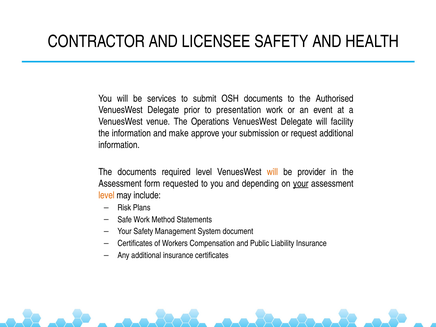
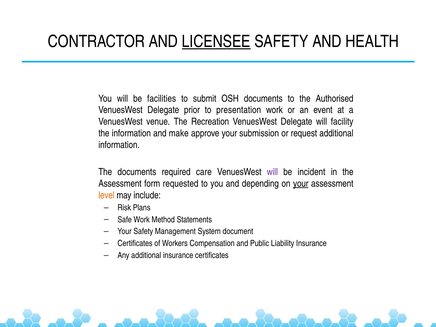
LICENSEE underline: none -> present
services: services -> facilities
Operations: Operations -> Recreation
required level: level -> care
will at (272, 172) colour: orange -> purple
provider: provider -> incident
